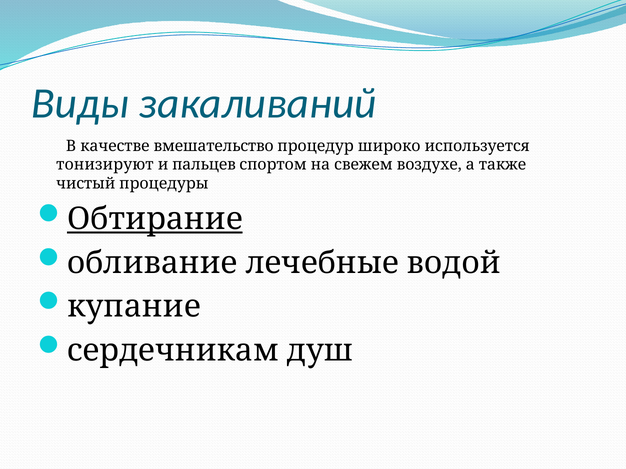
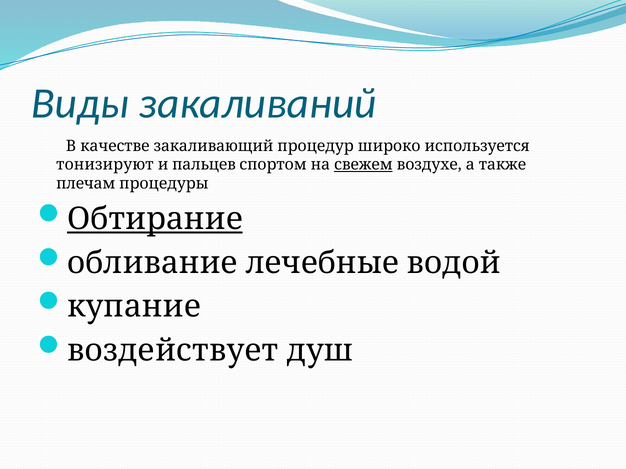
вмешательство: вмешательство -> закаливающий
свежем underline: none -> present
чистый: чистый -> плечам
сердечникам: сердечникам -> воздействует
